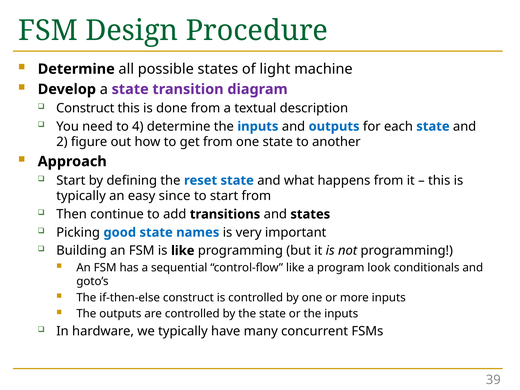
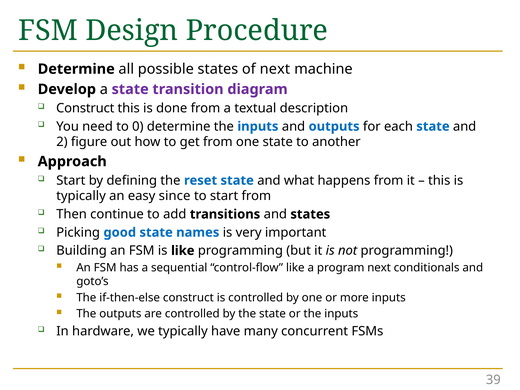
of light: light -> next
4: 4 -> 0
program look: look -> next
